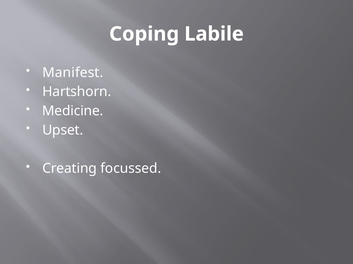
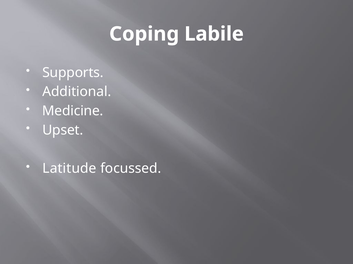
Manifest: Manifest -> Supports
Hartshorn: Hartshorn -> Additional
Creating: Creating -> Latitude
